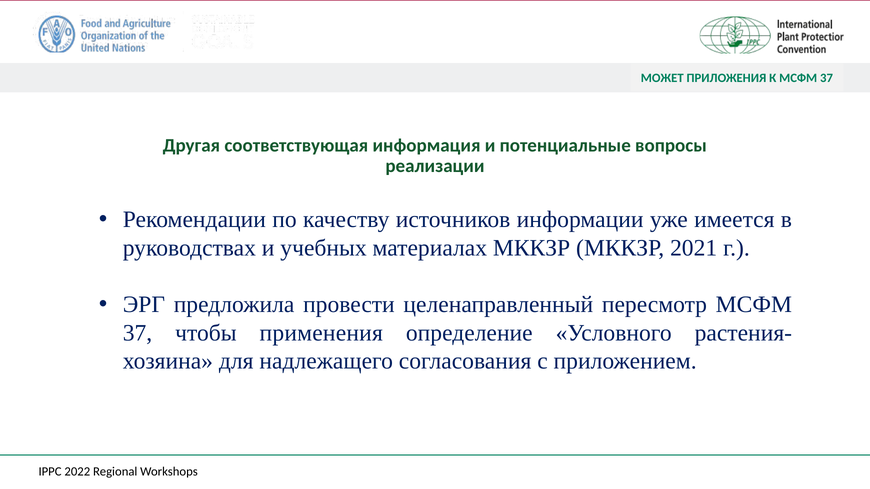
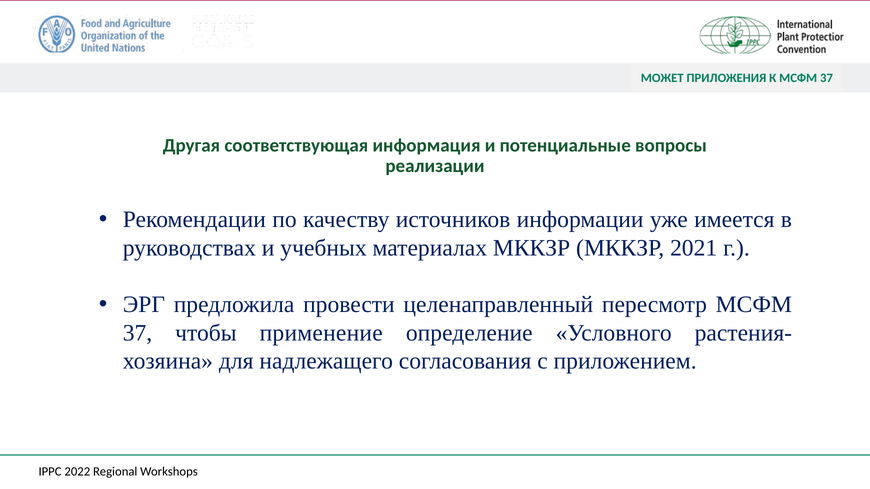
применения: применения -> применение
